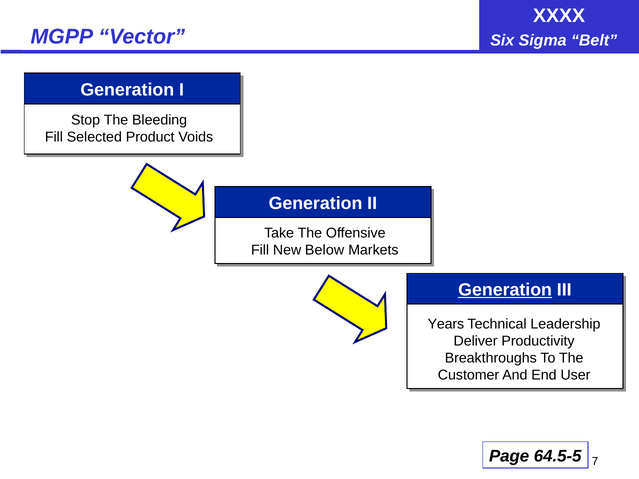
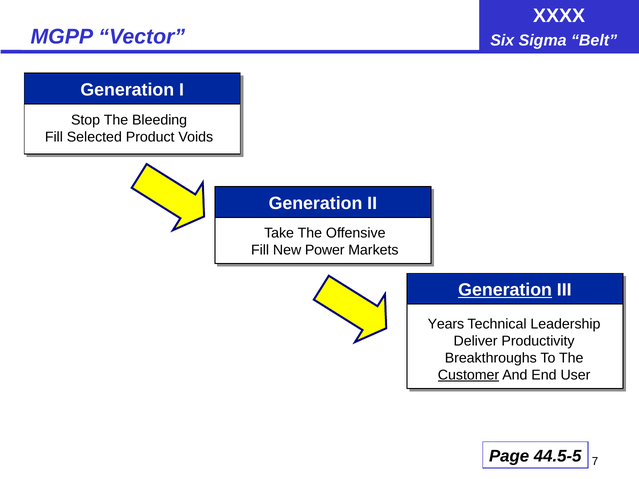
Below: Below -> Power
Customer underline: none -> present
64.5-5: 64.5-5 -> 44.5-5
